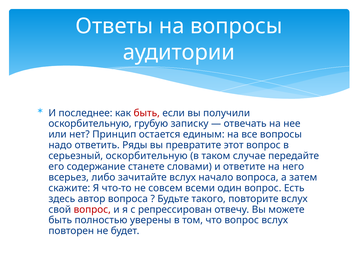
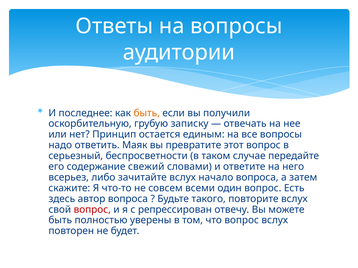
быть at (147, 113) colour: red -> orange
Ряды: Ряды -> Маяк
серьезный оскорбительную: оскорбительную -> беспросветности
станете: станете -> свежий
